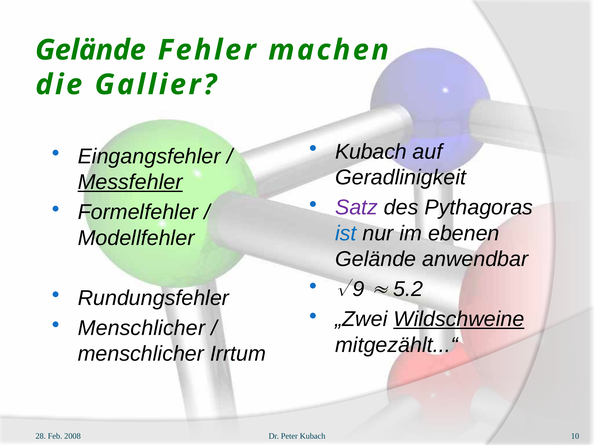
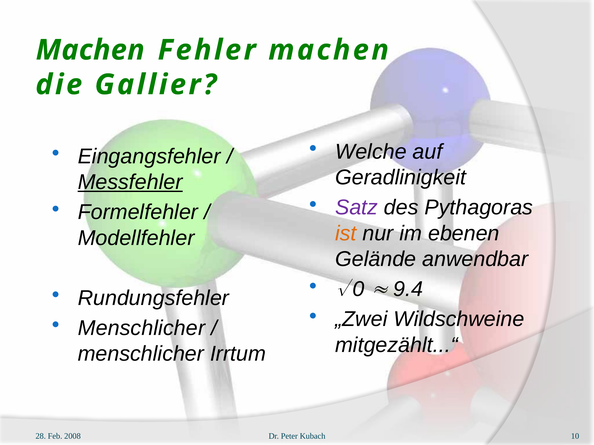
Gelände at (90, 50): Gelände -> Machen
Kubach at (371, 152): Kubach -> Welche
ist colour: blue -> orange
9: 9 -> 0
5.2: 5.2 -> 9.4
Wildschweine underline: present -> none
